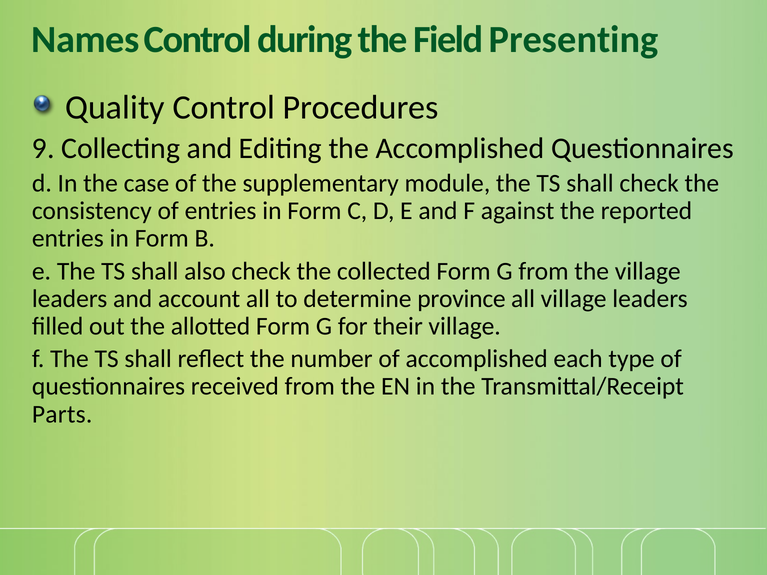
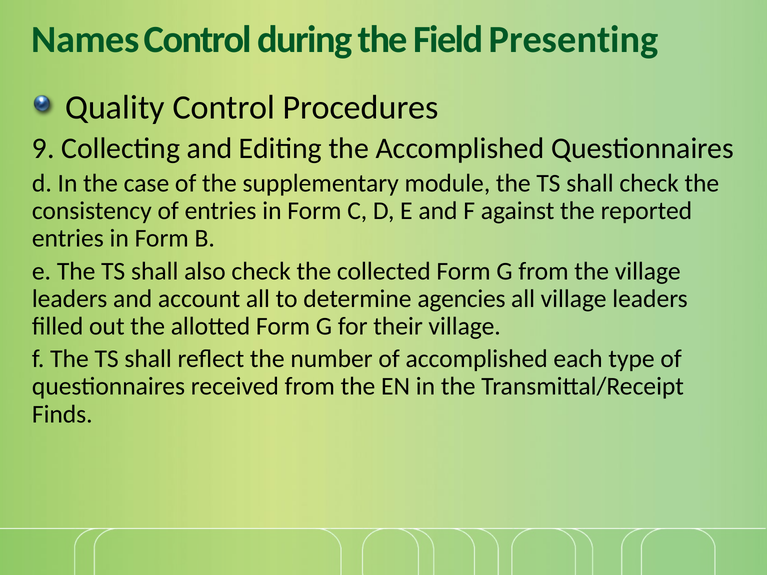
province: province -> agencies
Parts: Parts -> Finds
